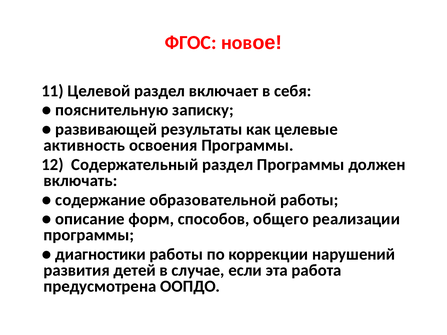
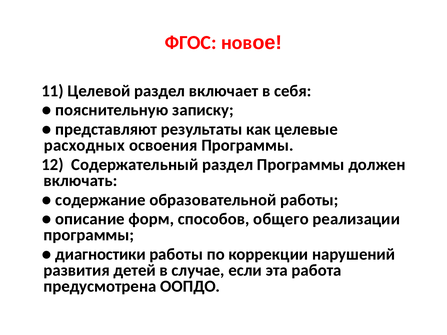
развивающей: развивающей -> представляют
активность: активность -> расходных
